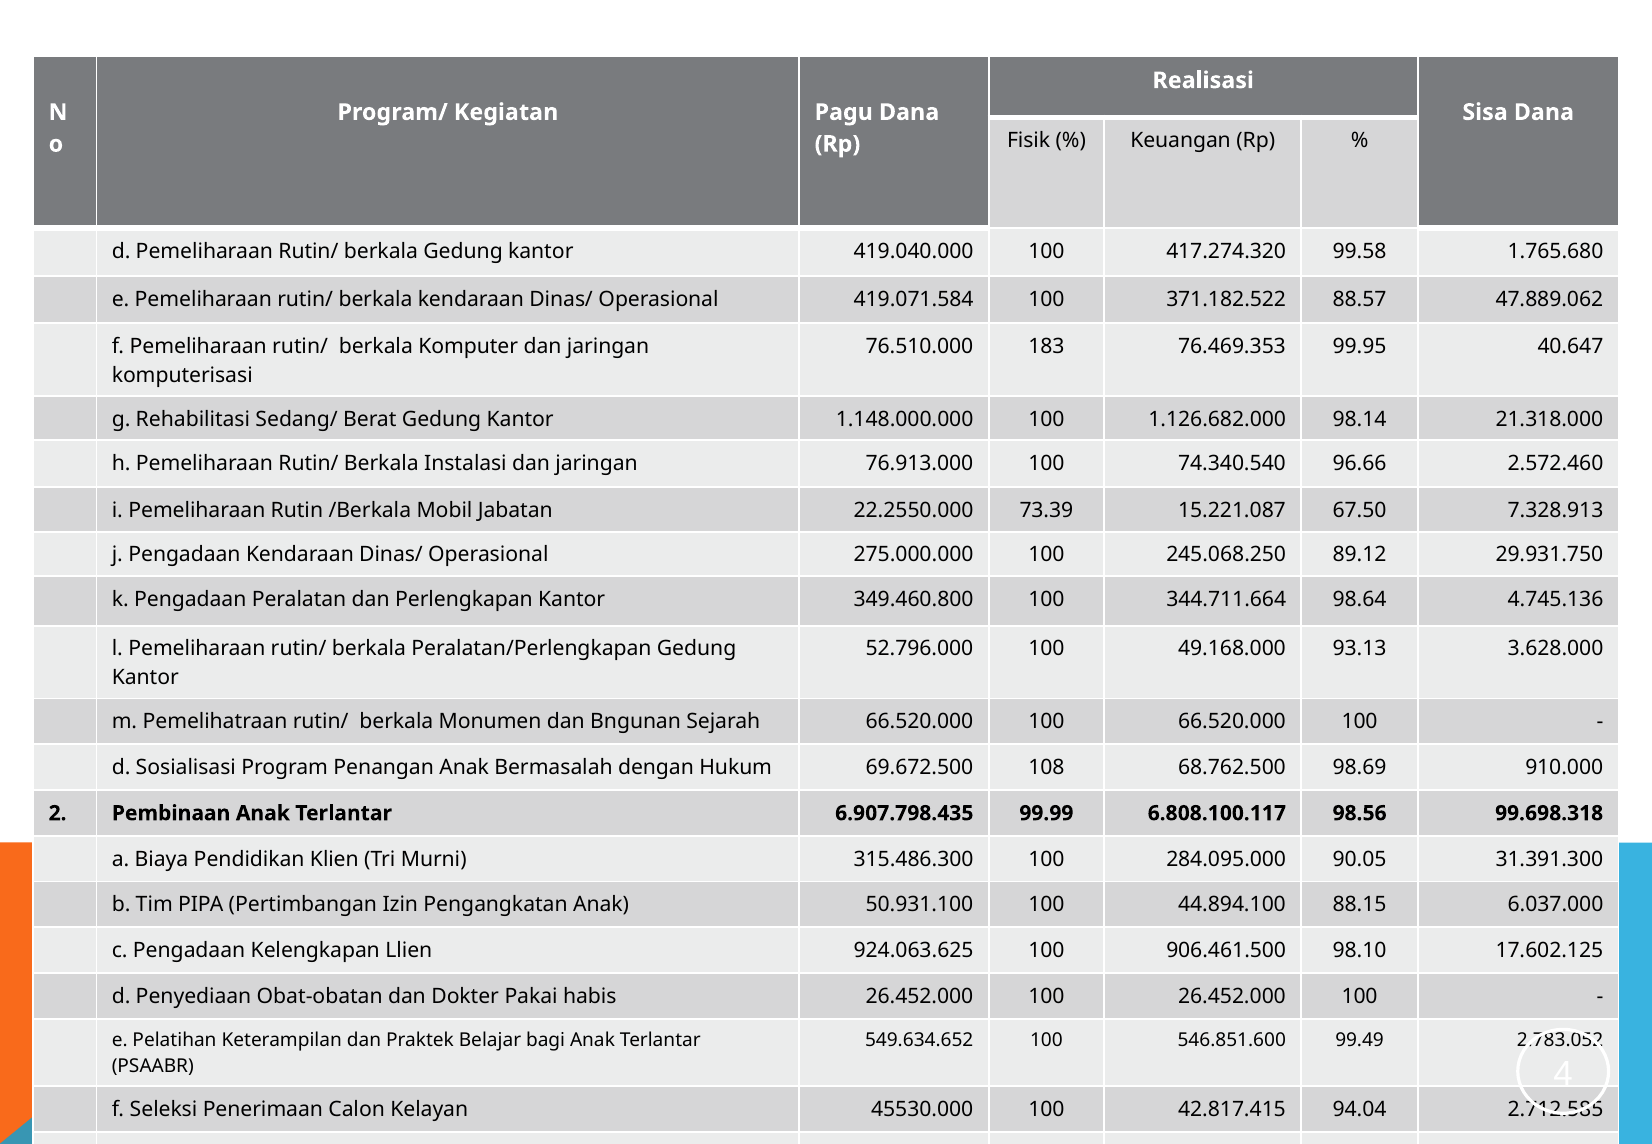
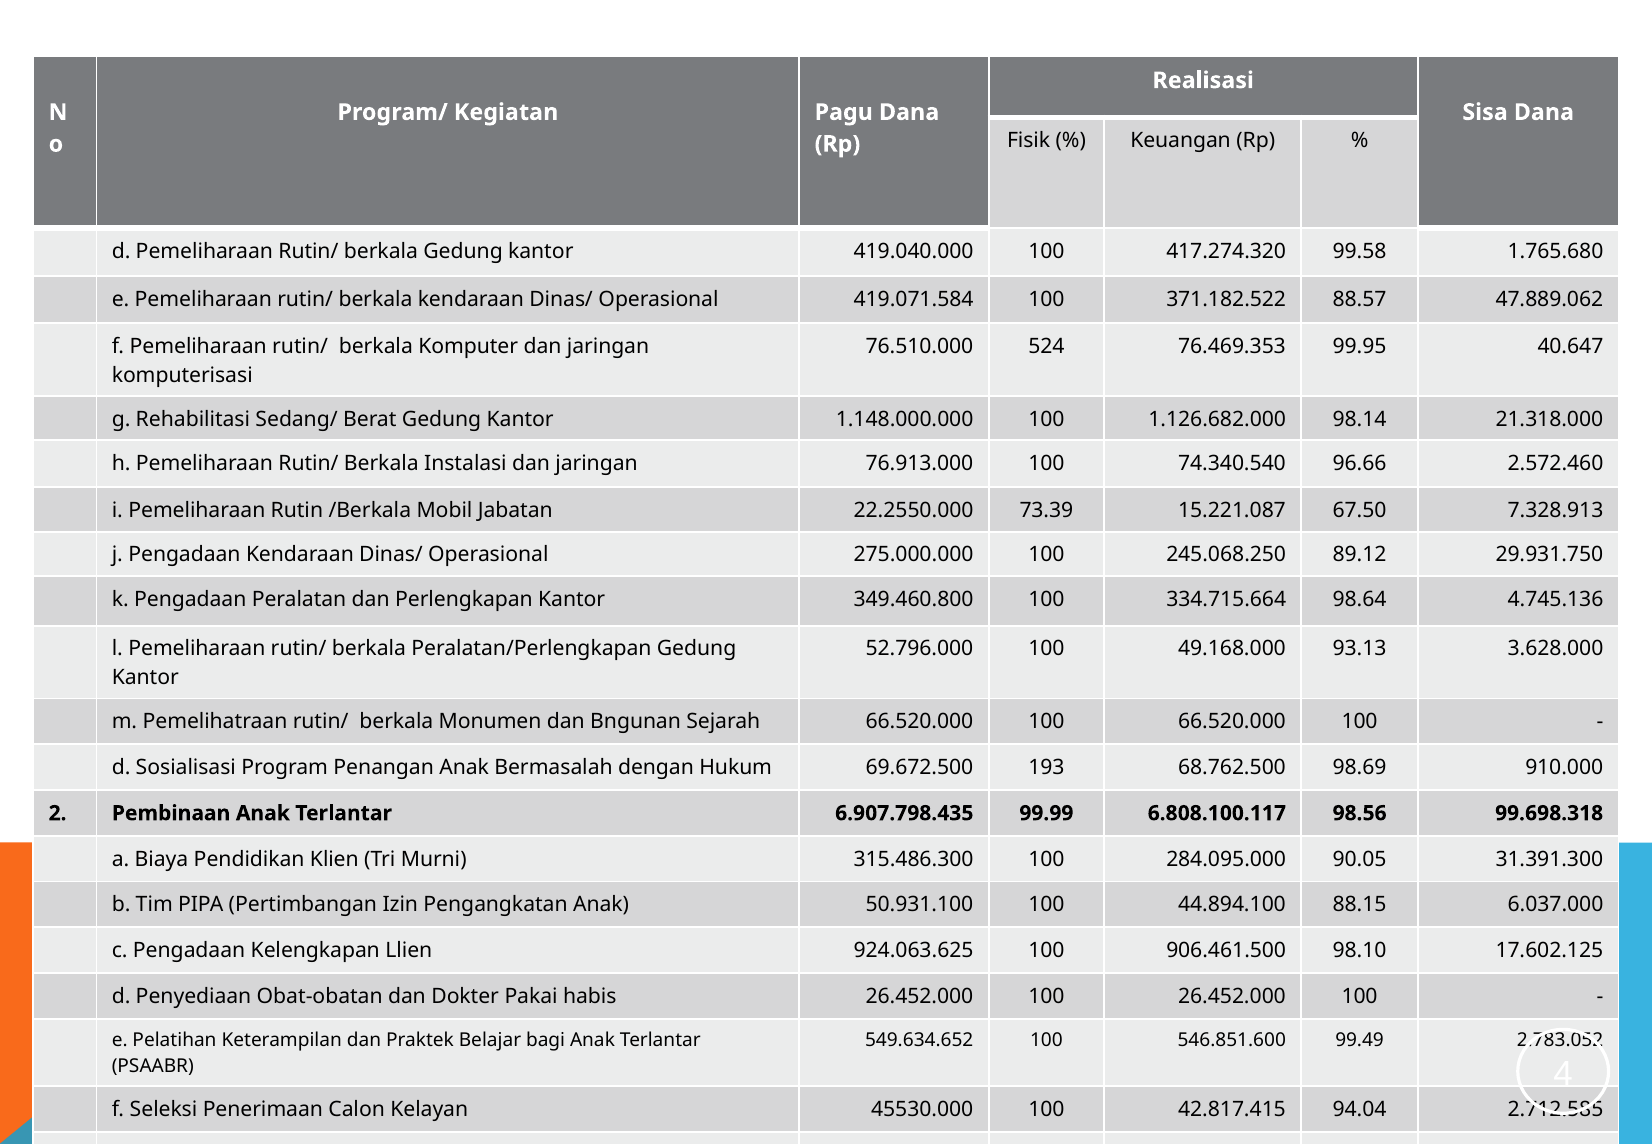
183: 183 -> 524
344.711.664: 344.711.664 -> 334.715.664
108: 108 -> 193
